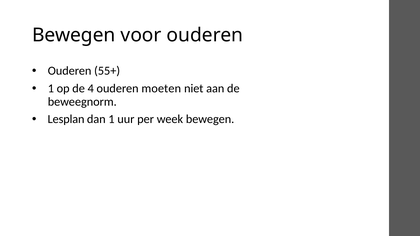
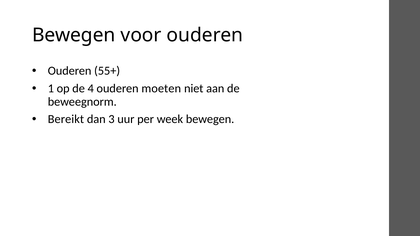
Lesplan: Lesplan -> Bereikt
dan 1: 1 -> 3
